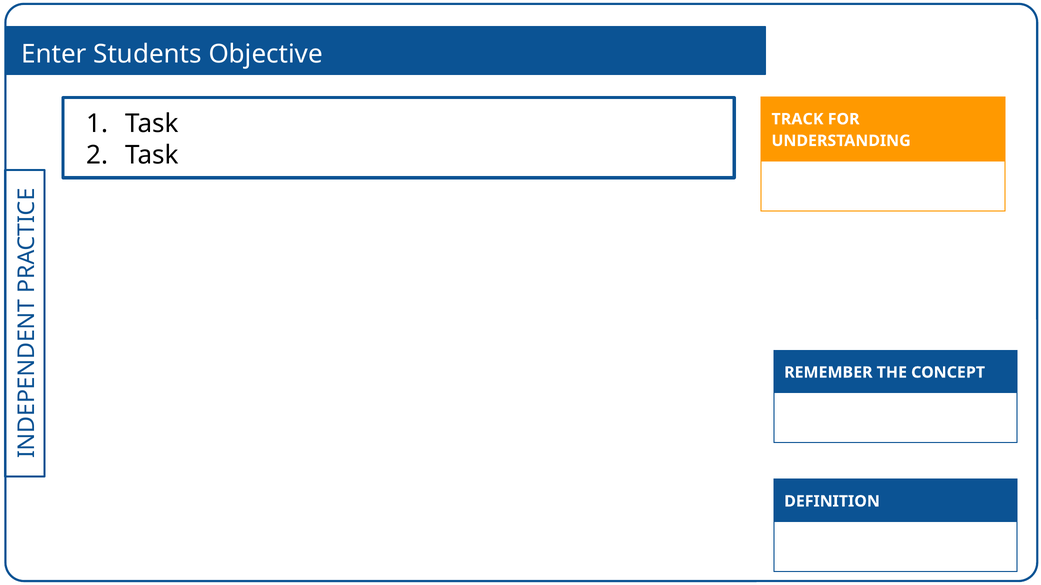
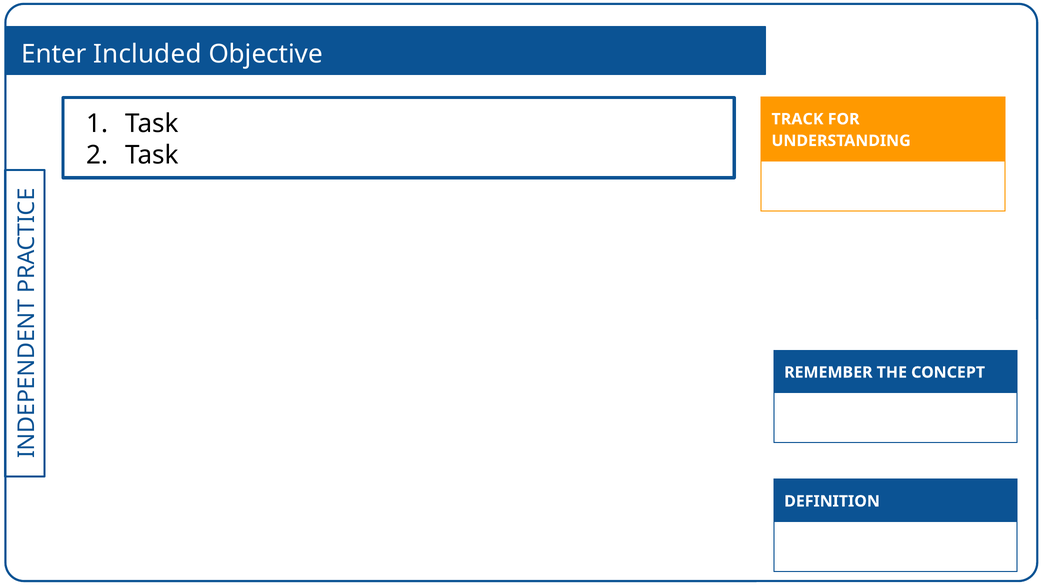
Students: Students -> Included
